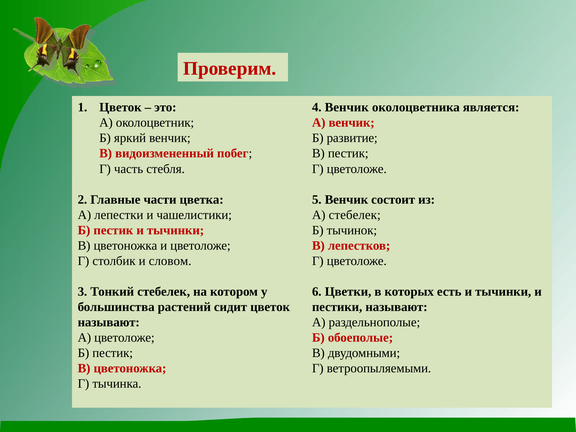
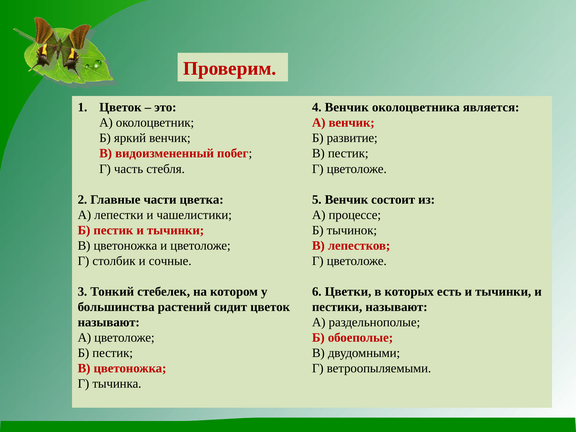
А стебелек: стебелек -> процессе
словом: словом -> сочные
